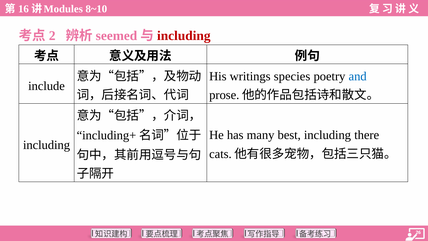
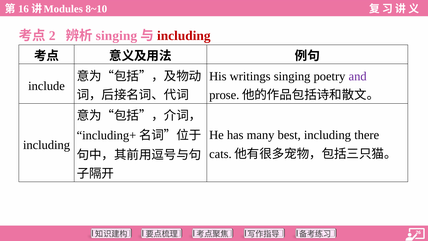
seemed at (116, 36): seemed -> singing
writings species: species -> singing
and colour: blue -> purple
